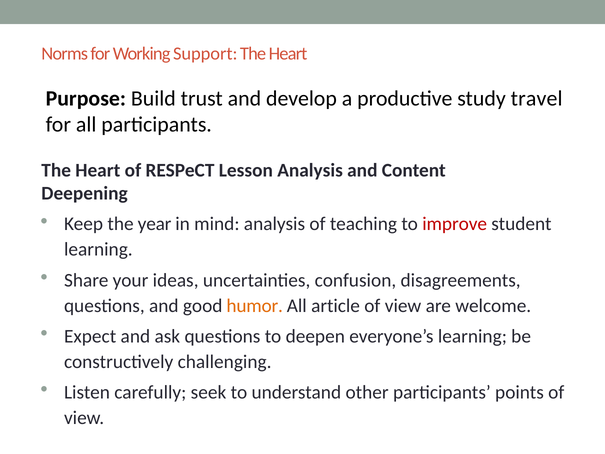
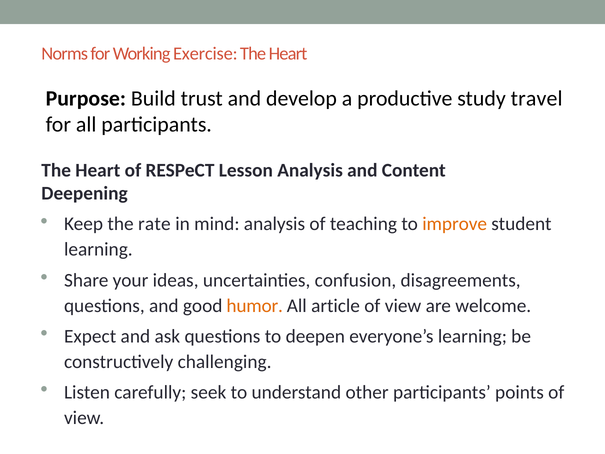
Support: Support -> Exercise
year: year -> rate
improve colour: red -> orange
